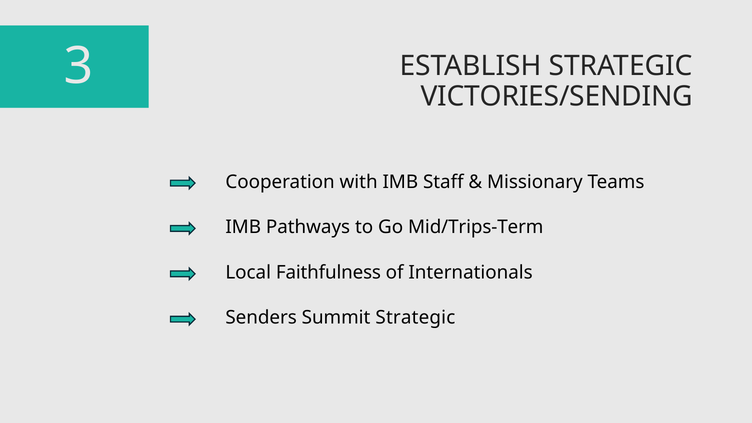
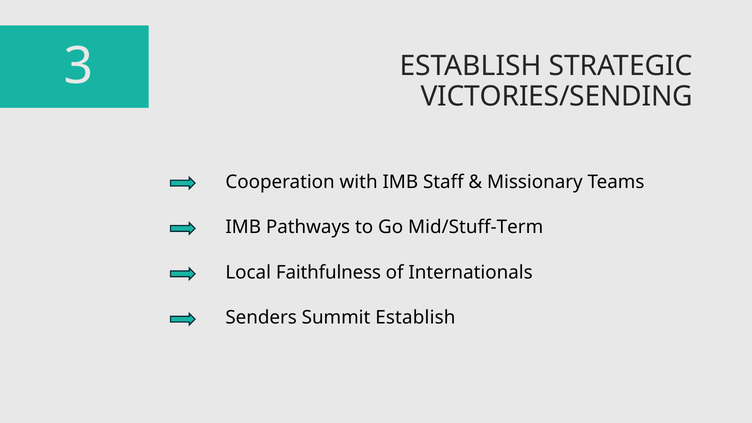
Mid/Trips-Term: Mid/Trips-Term -> Mid/Stuff-Term
Summit Strategic: Strategic -> Establish
